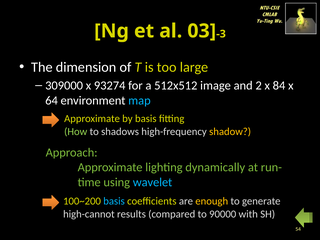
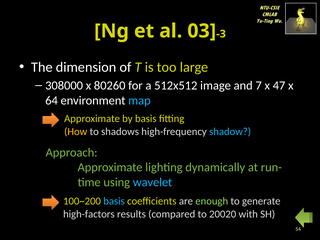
309000: 309000 -> 308000
93274: 93274 -> 80260
2: 2 -> 7
84: 84 -> 47
How colour: light green -> yellow
shadow colour: yellow -> light blue
enough colour: yellow -> light green
high-cannot: high-cannot -> high-factors
90000: 90000 -> 20020
